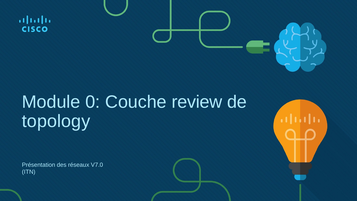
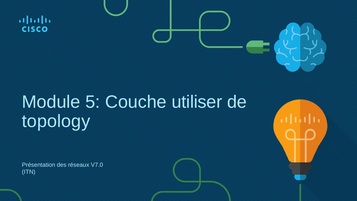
0: 0 -> 5
review: review -> utiliser
